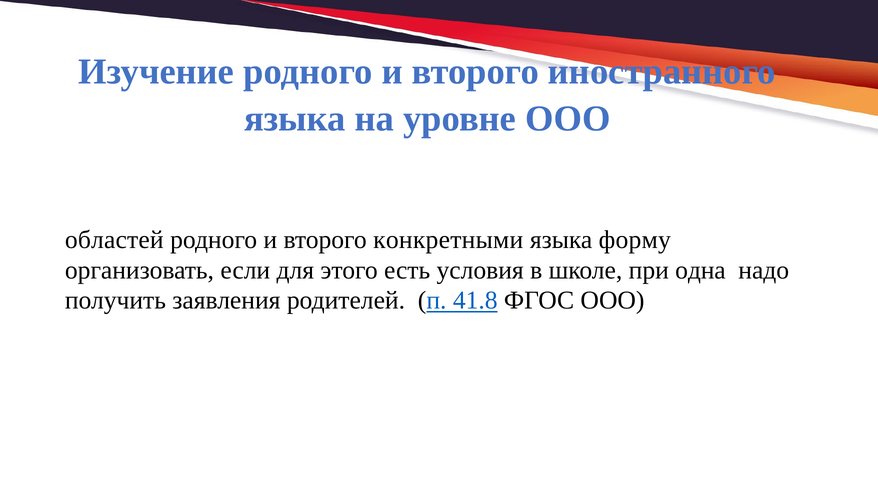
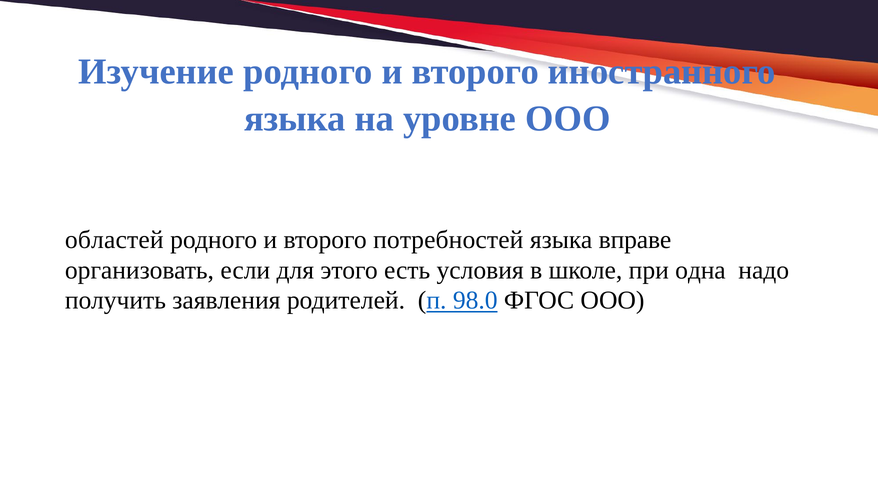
конкретными: конкретными -> потребностей
форму: форму -> вправе
41.8: 41.8 -> 98.0
